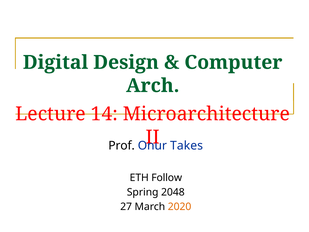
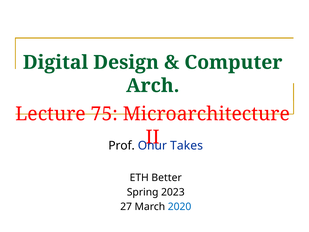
14: 14 -> 75
Follow: Follow -> Better
2048: 2048 -> 2023
2020 colour: orange -> blue
